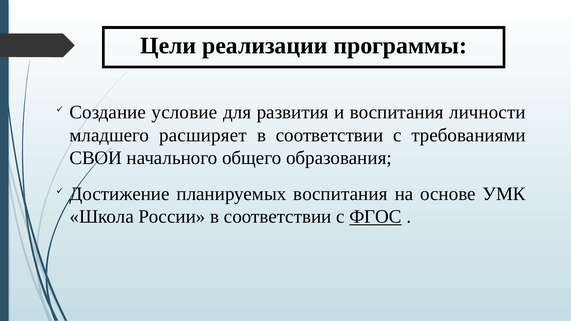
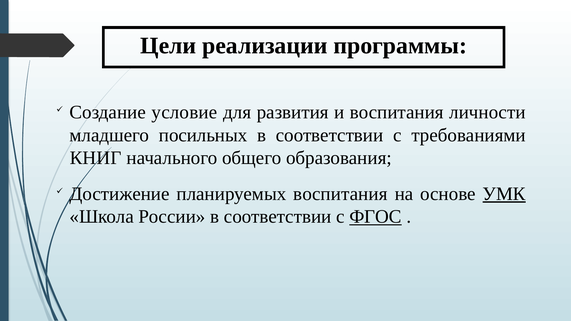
расширяет: расширяет -> посильных
СВОИ: СВОИ -> КНИГ
УМК underline: none -> present
